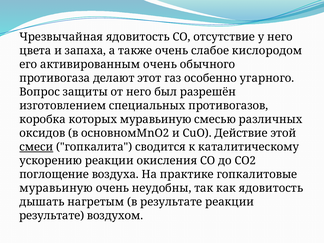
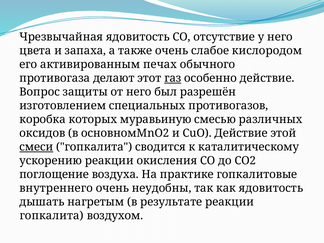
активированным очень: очень -> печах
газ underline: none -> present
особенно угарного: угарного -> действие
муравьиную at (56, 188): муравьиную -> внутреннего
результате at (52, 216): результате -> гопкалита
